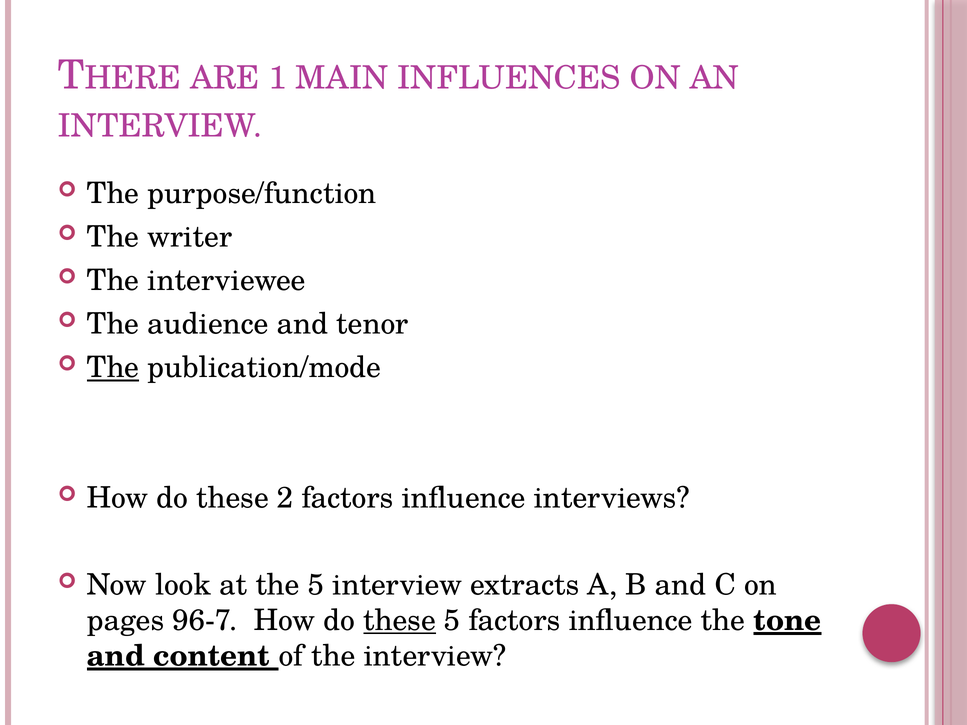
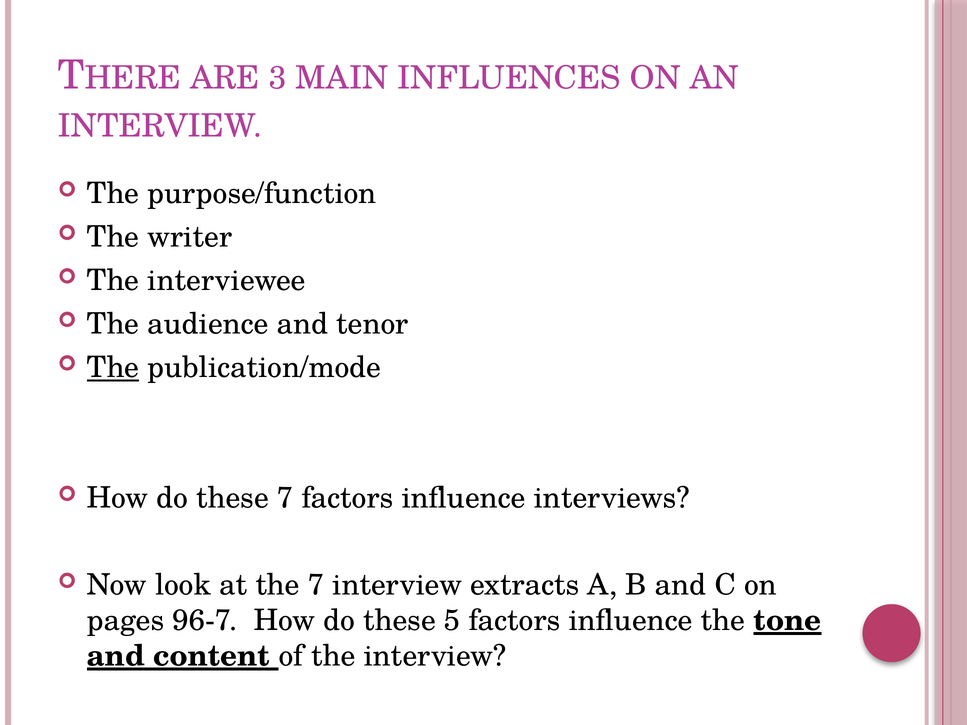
1: 1 -> 3
these 2: 2 -> 7
the 5: 5 -> 7
these at (400, 621) underline: present -> none
